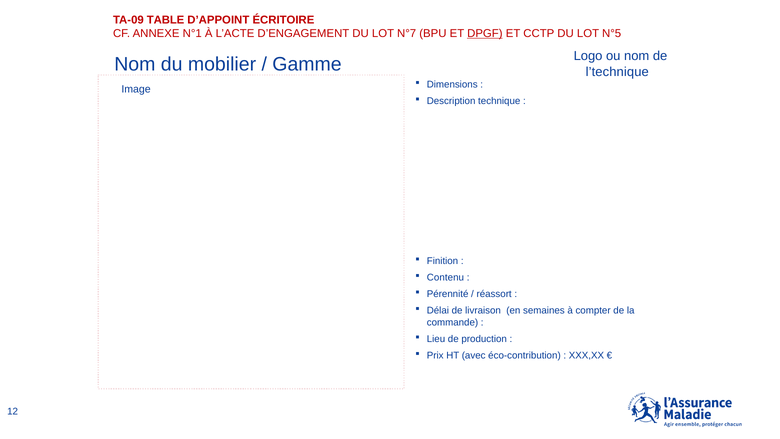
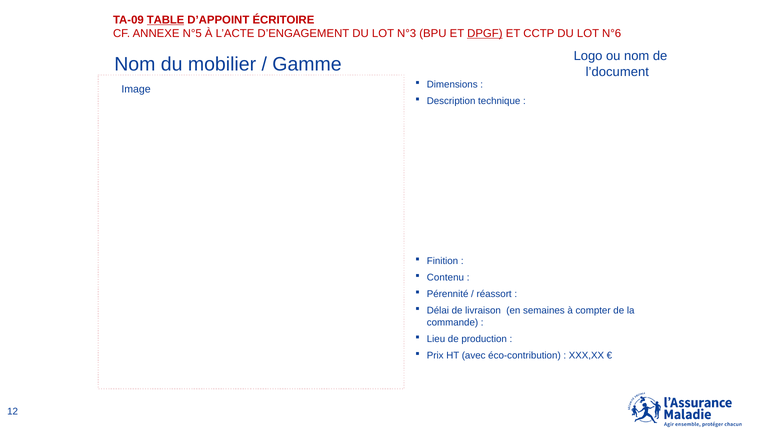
TABLE underline: none -> present
N°1: N°1 -> N°5
N°7: N°7 -> N°3
N°5: N°5 -> N°6
l’technique: l’technique -> l’document
